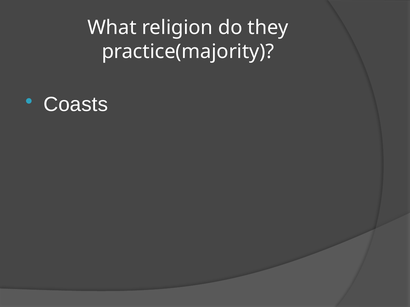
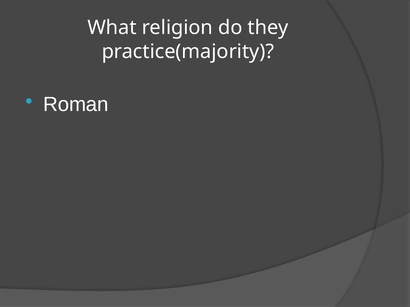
Coasts: Coasts -> Roman
